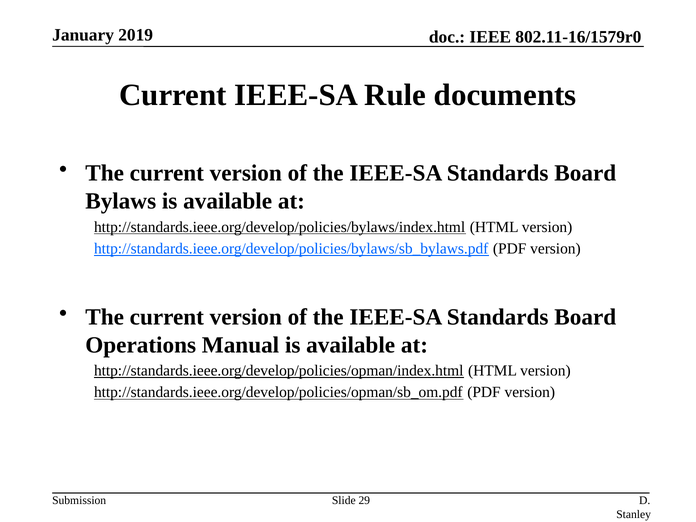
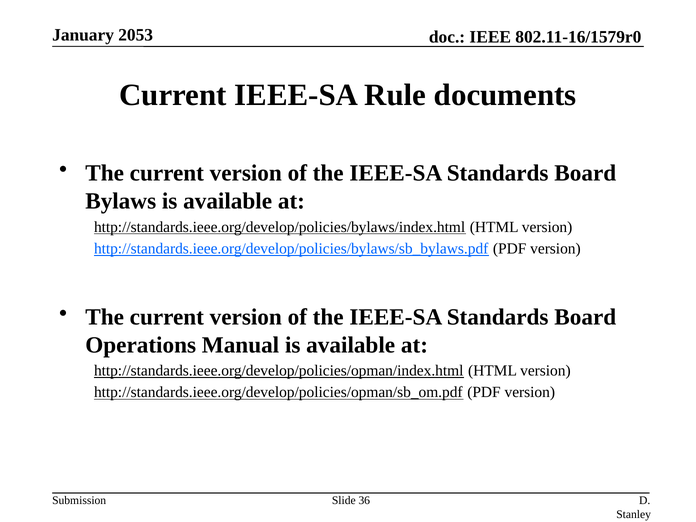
2019: 2019 -> 2053
29: 29 -> 36
